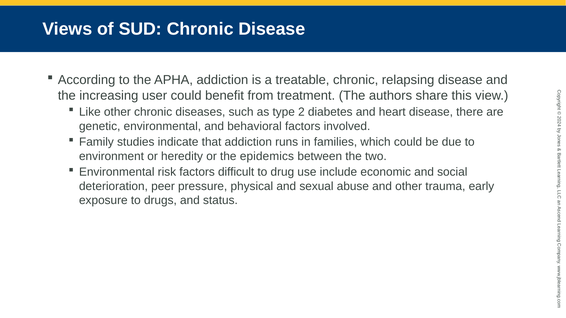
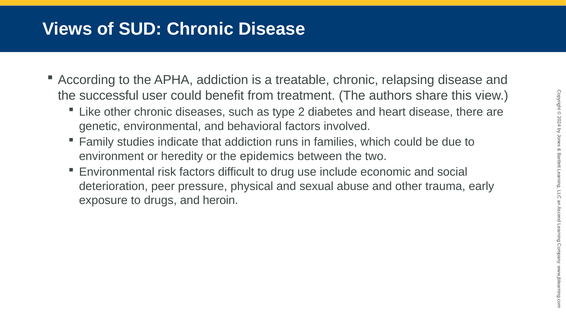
increasing: increasing -> successful
status: status -> heroin
